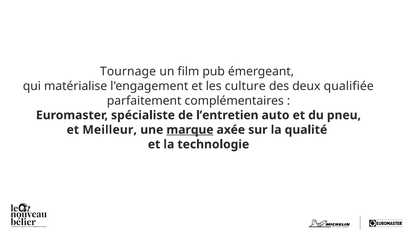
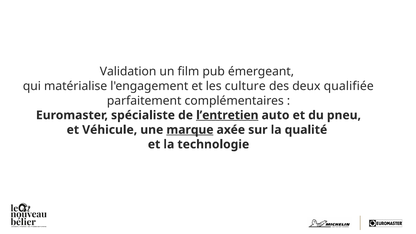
Tournage: Tournage -> Validation
l’entretien underline: none -> present
Meilleur: Meilleur -> Véhicule
